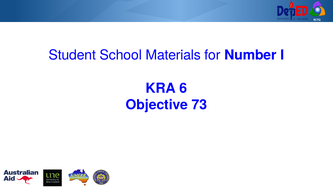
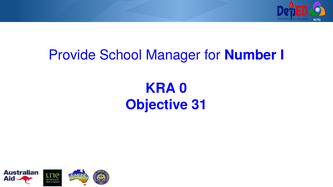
Student: Student -> Provide
Materials: Materials -> Manager
6: 6 -> 0
73: 73 -> 31
